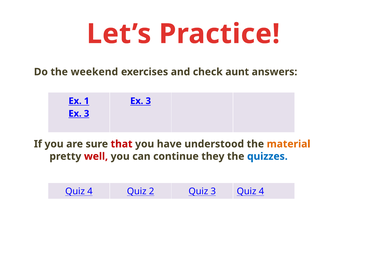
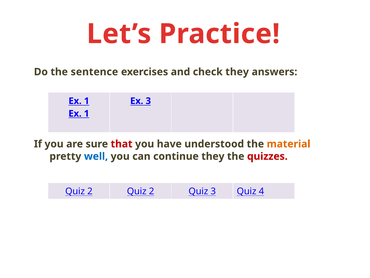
weekend: weekend -> sentence
check aunt: aunt -> they
3 at (87, 113): 3 -> 1
well colour: red -> blue
quizzes colour: blue -> red
4 at (90, 191): 4 -> 2
